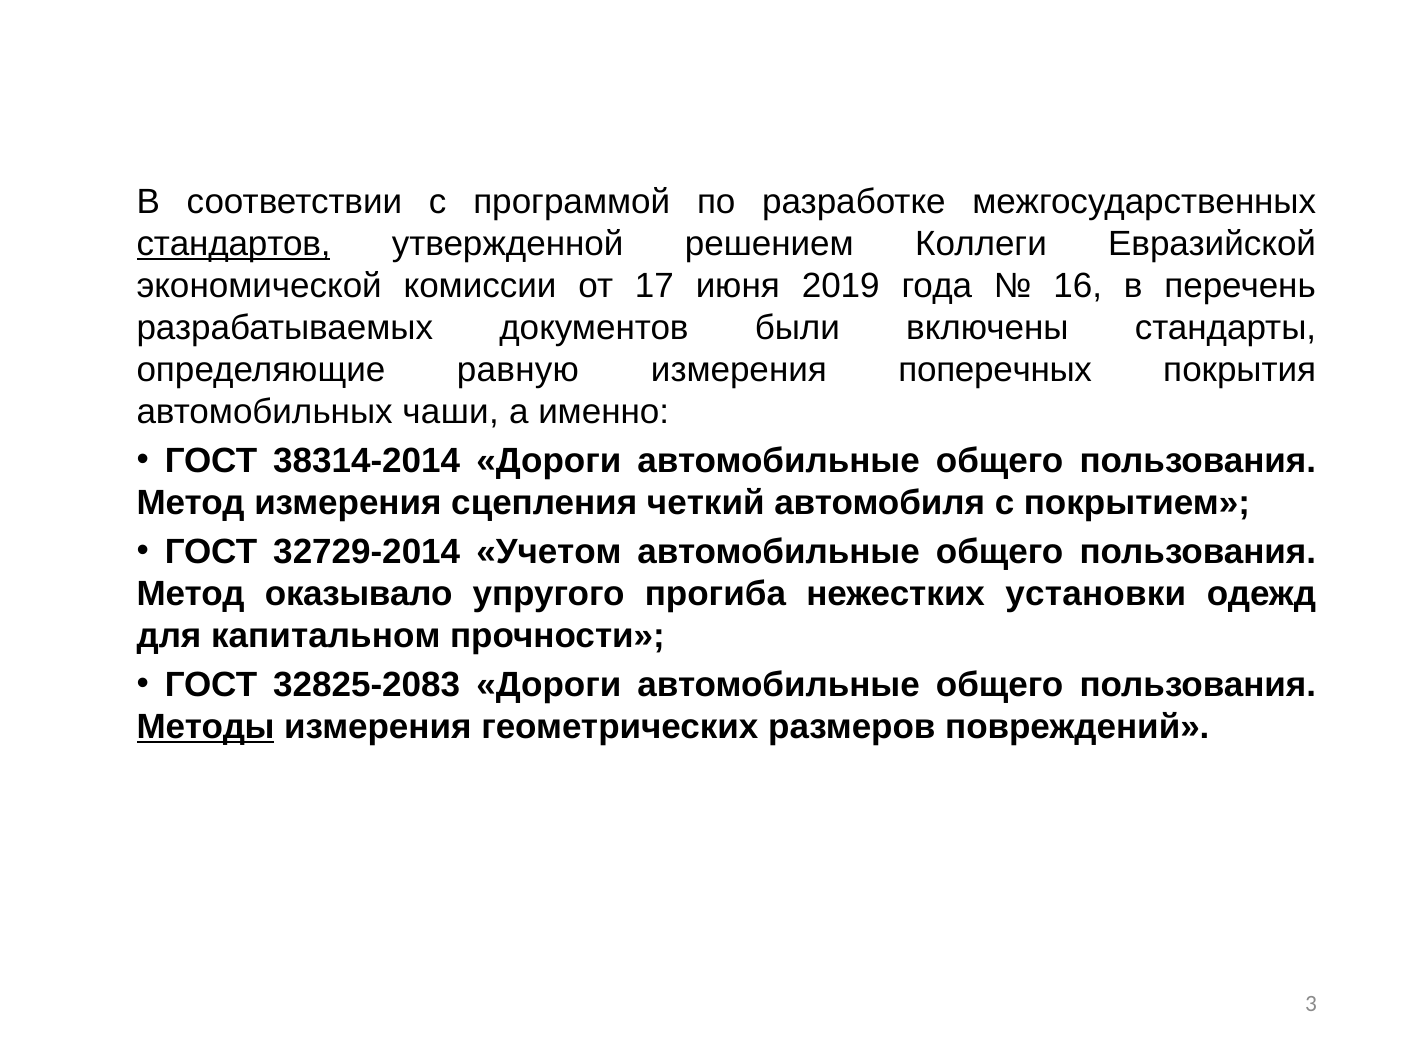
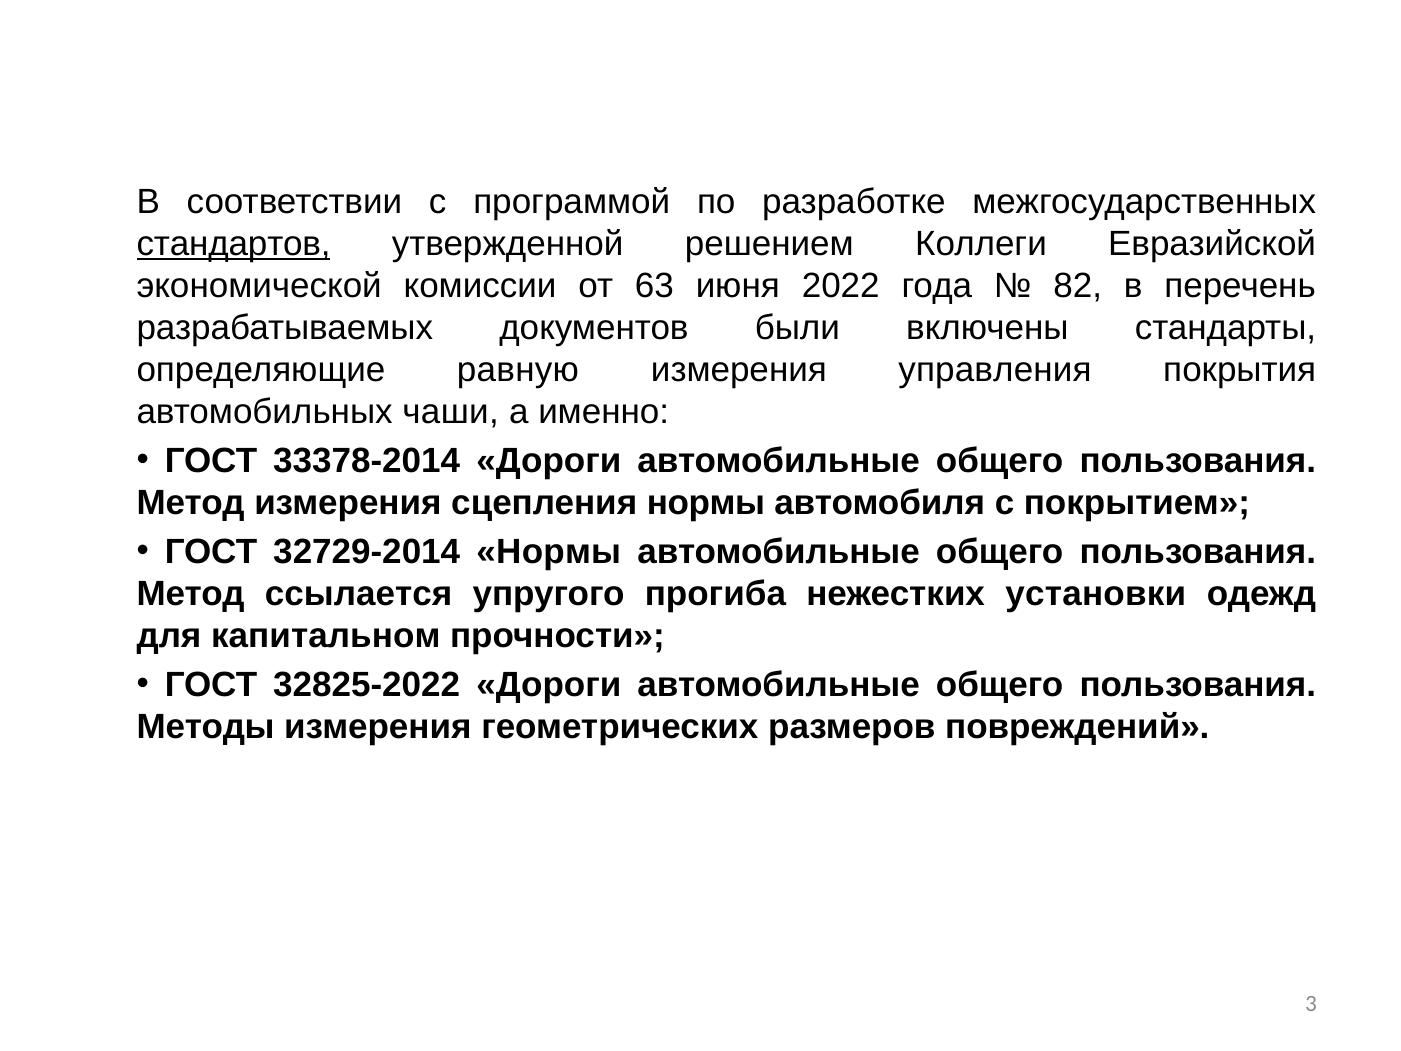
17: 17 -> 63
2019: 2019 -> 2022
16: 16 -> 82
поперечных: поперечных -> управления
38314-2014: 38314-2014 -> 33378-2014
сцепления четкий: четкий -> нормы
32729-2014 Учетом: Учетом -> Нормы
оказывало: оказывало -> ссылается
32825-2083: 32825-2083 -> 32825-2022
Методы underline: present -> none
